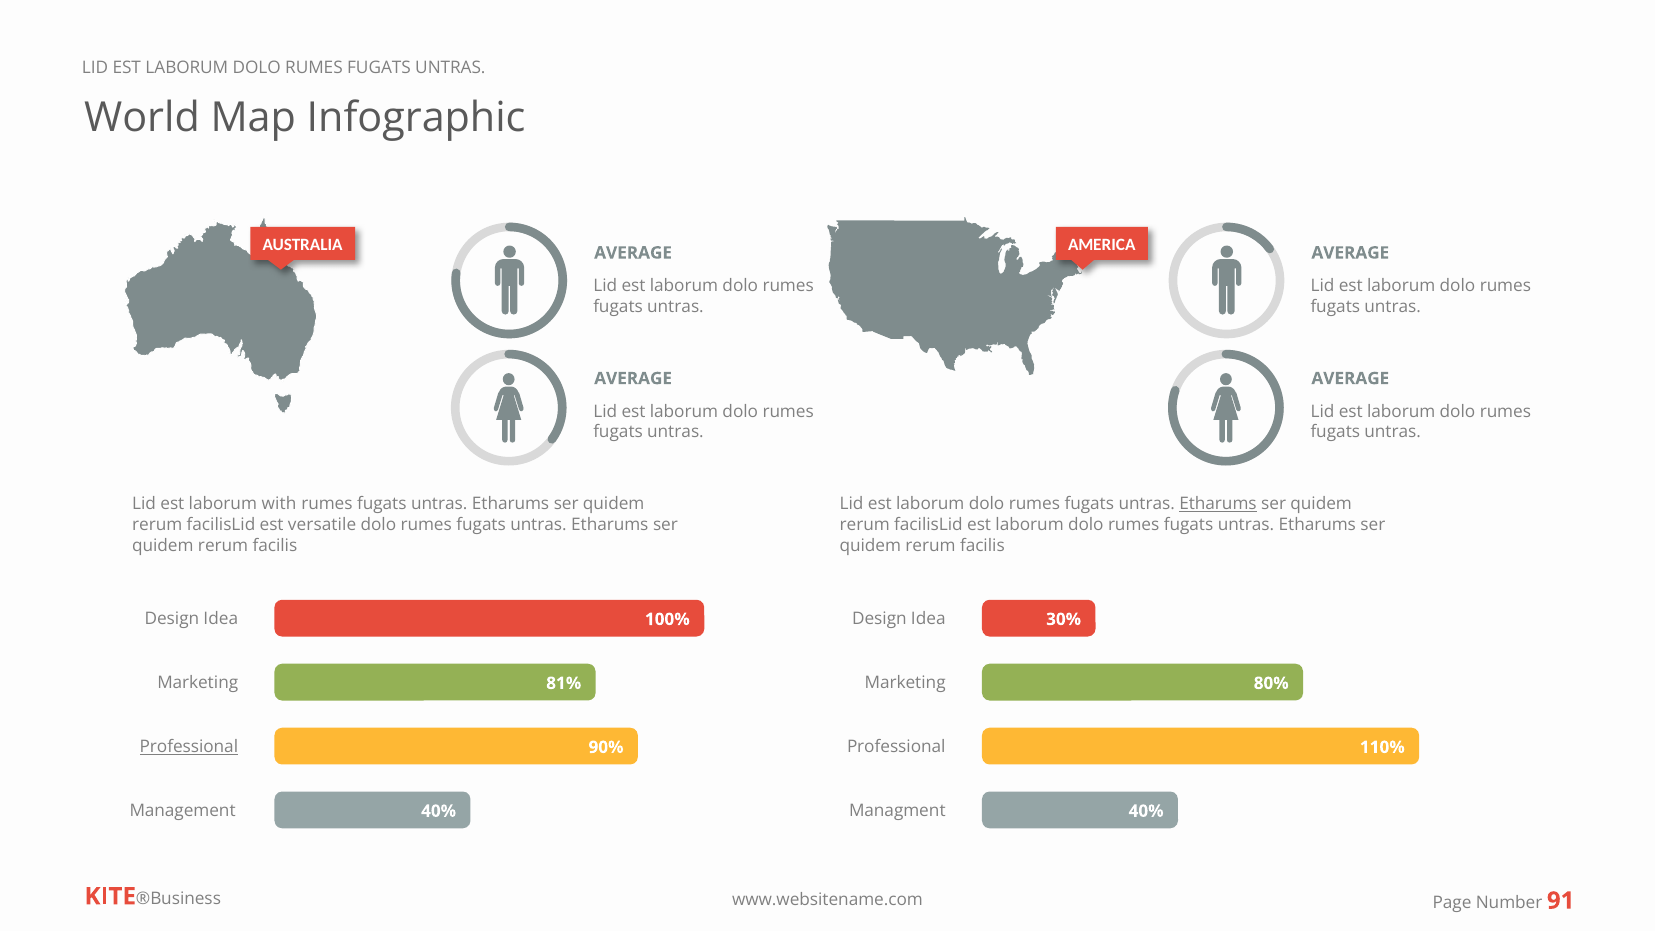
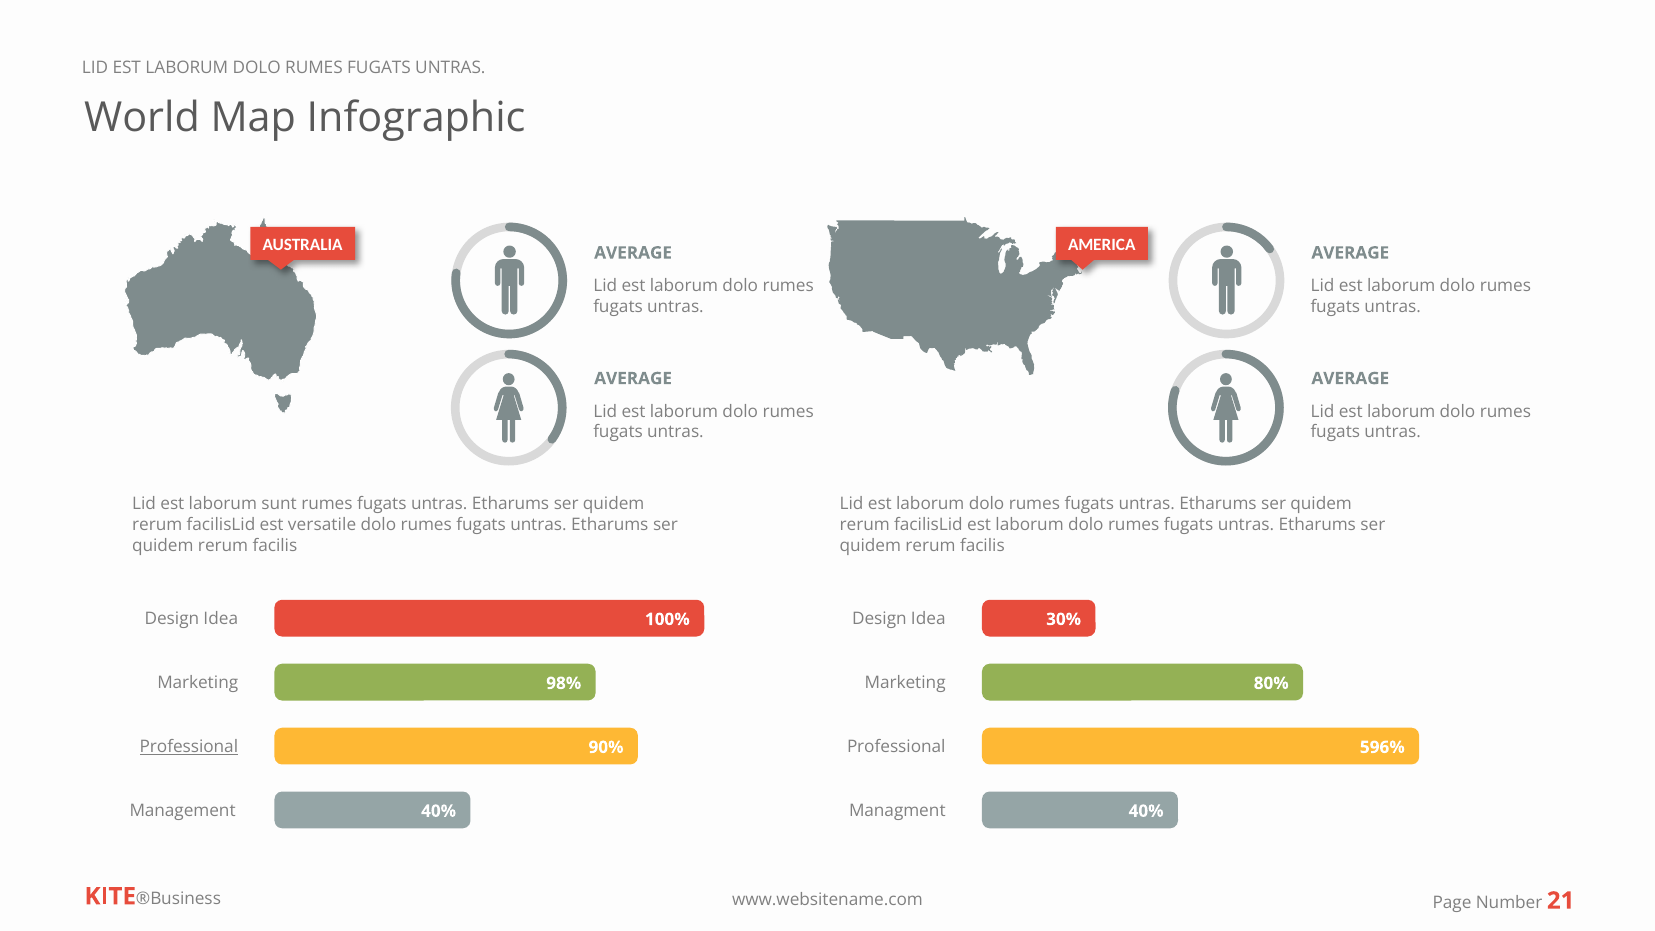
with: with -> sunt
Etharums at (1218, 504) underline: present -> none
81%: 81% -> 98%
110%: 110% -> 596%
91: 91 -> 21
